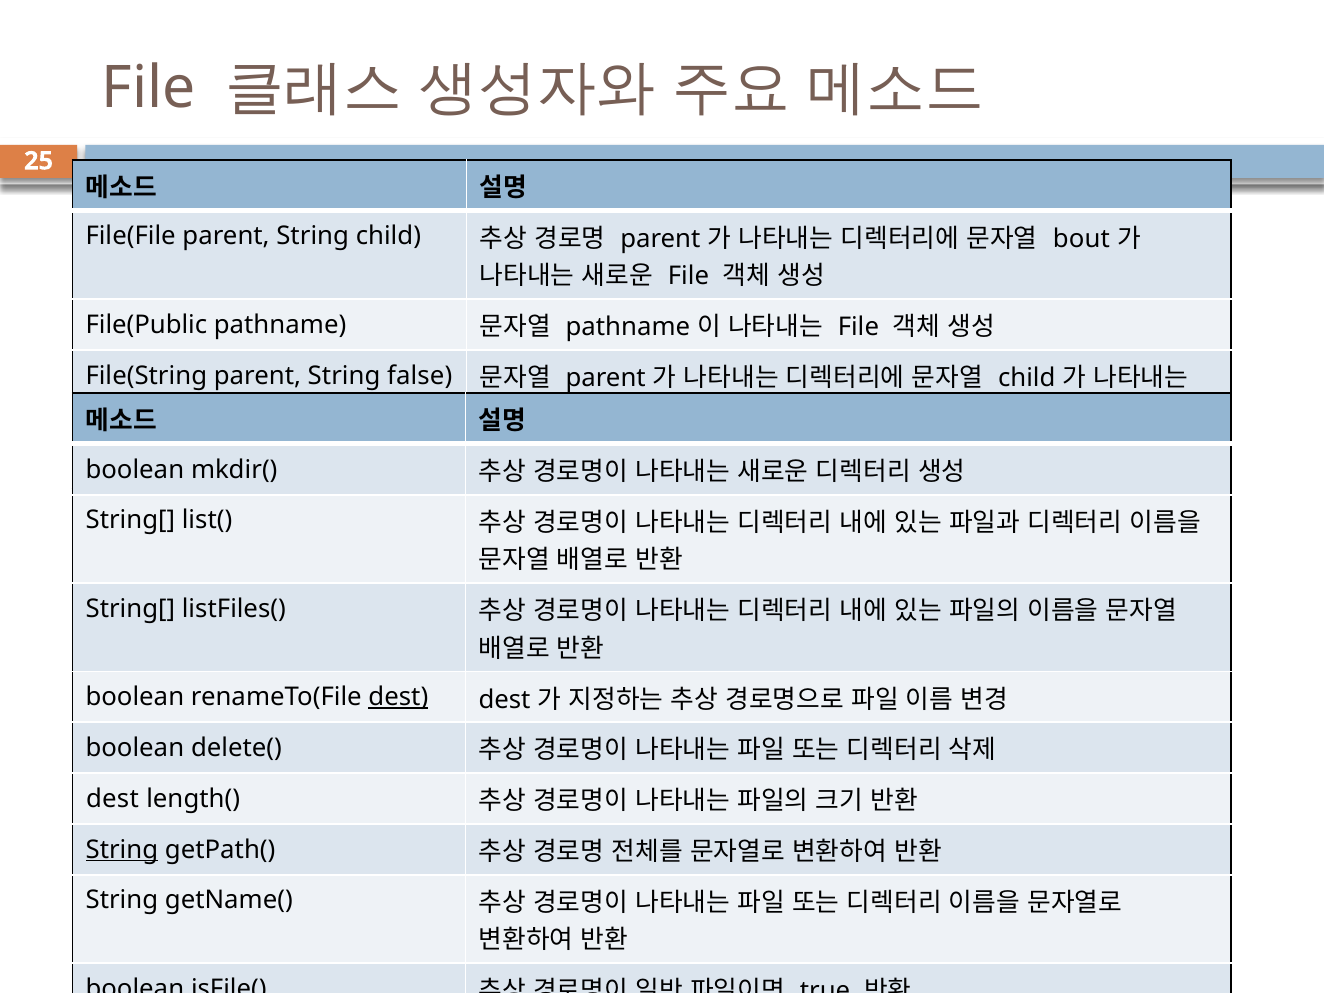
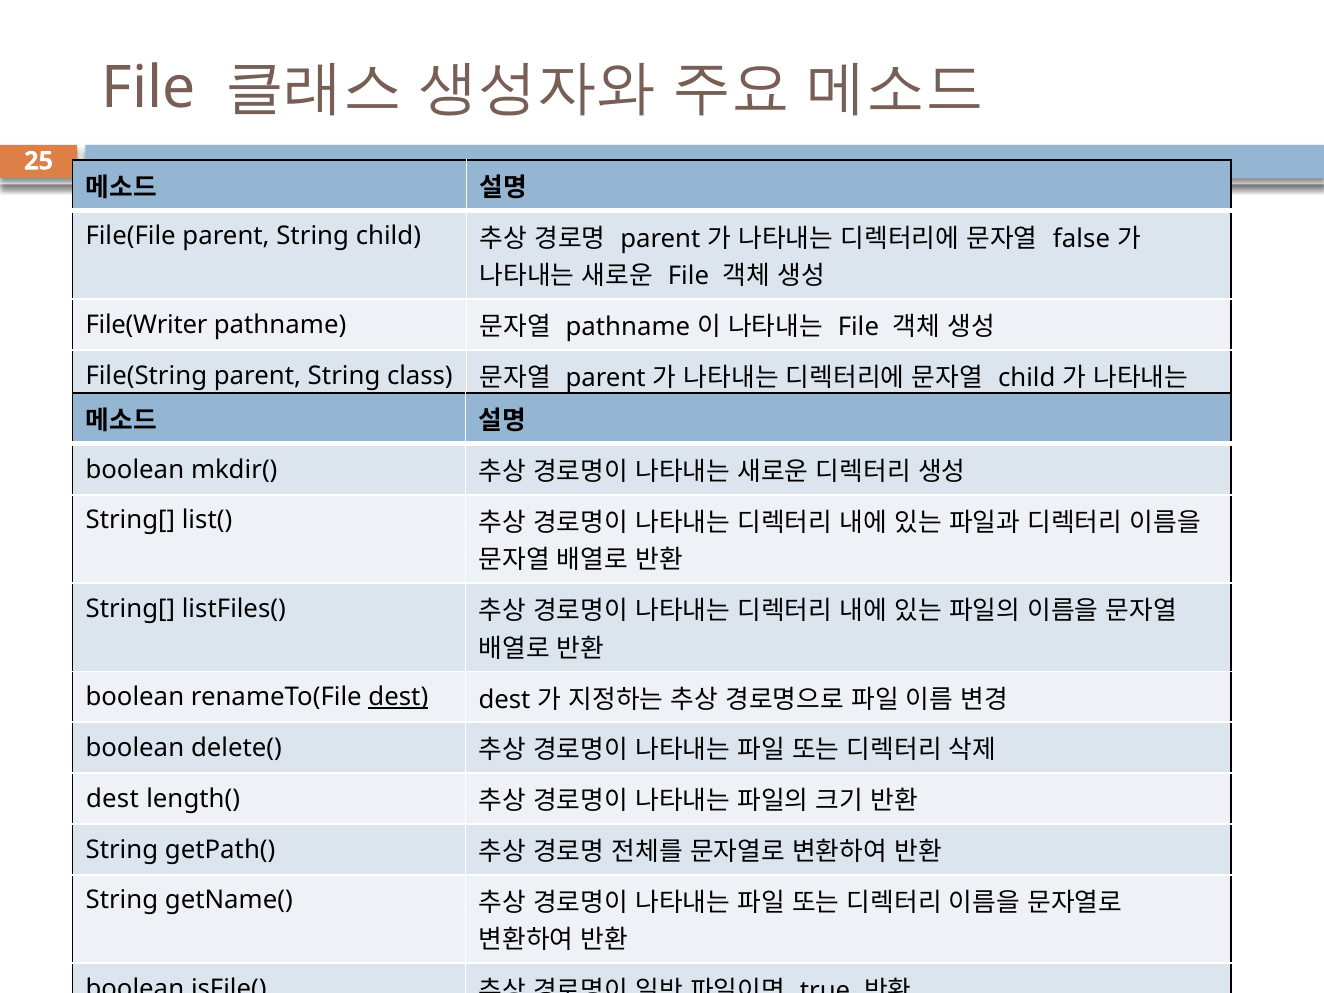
bout: bout -> false
File(Public: File(Public -> File(Writer
false: false -> class
String at (122, 850) underline: present -> none
